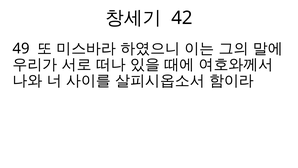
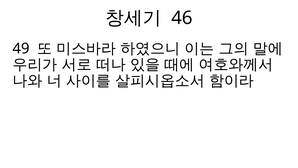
42: 42 -> 46
